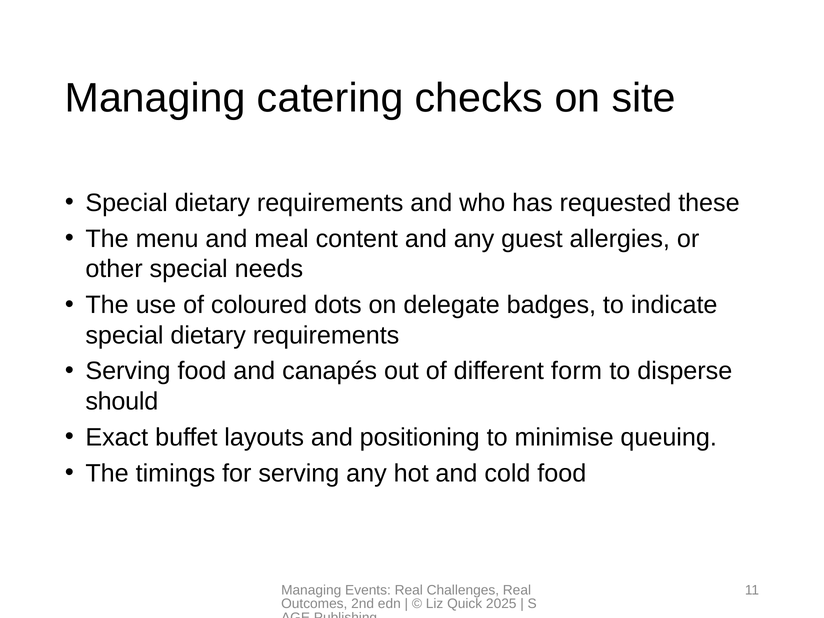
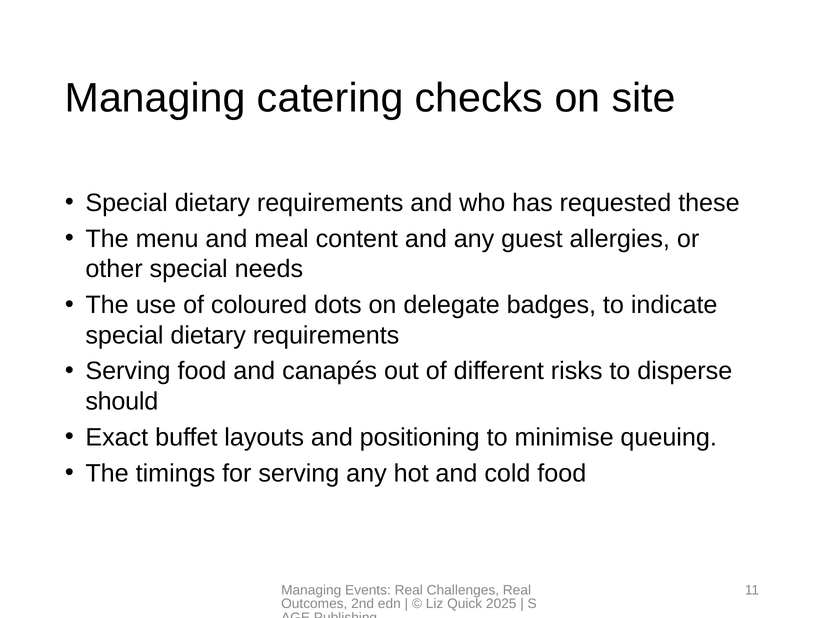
form: form -> risks
